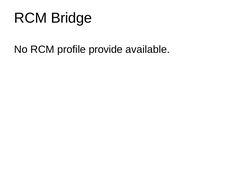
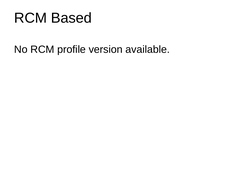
Bridge: Bridge -> Based
provide: provide -> version
